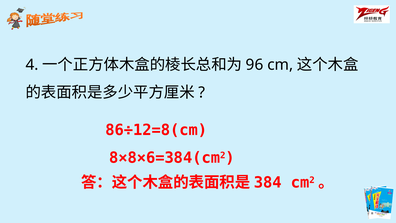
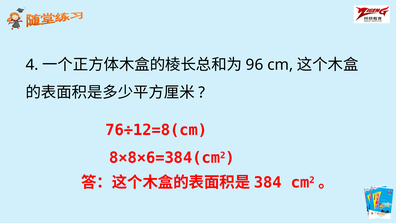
86÷12=8(cm: 86÷12=8(cm -> 76÷12=8(cm
